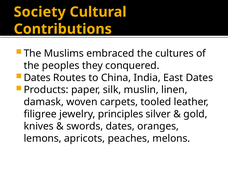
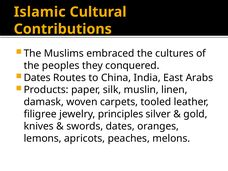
Society: Society -> Islamic
East Dates: Dates -> Arabs
